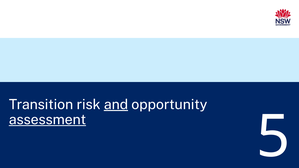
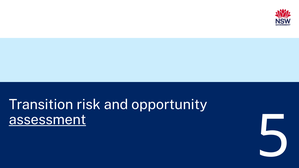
and underline: present -> none
